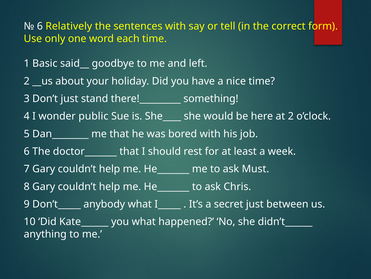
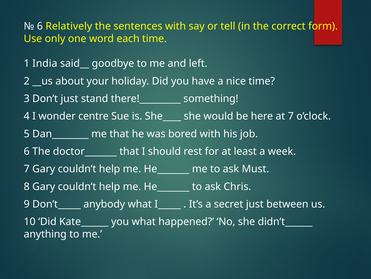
Basic: Basic -> India
public: public -> centre
at 2: 2 -> 7
